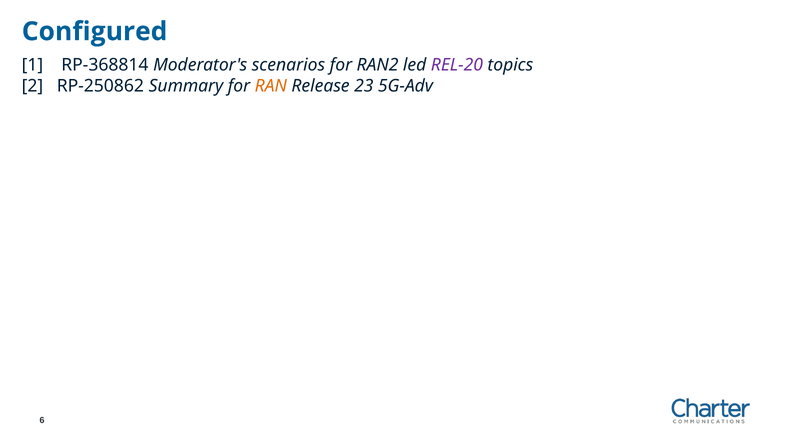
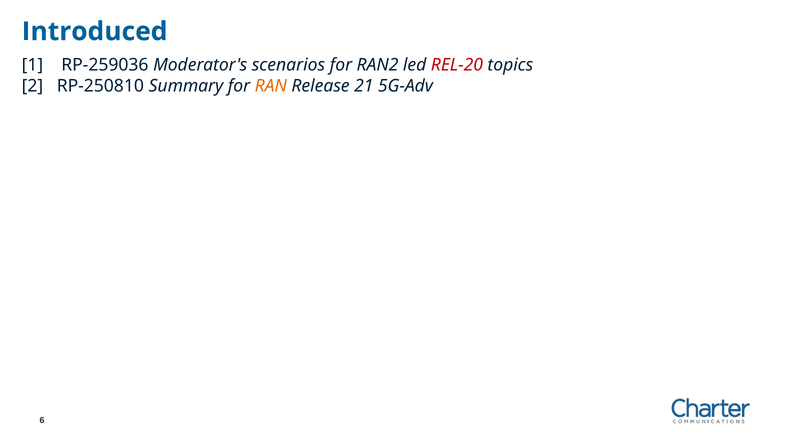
Configured: Configured -> Introduced
RP-368814: RP-368814 -> RP-259036
REL-20 colour: purple -> red
RP-250862: RP-250862 -> RP-250810
23: 23 -> 21
